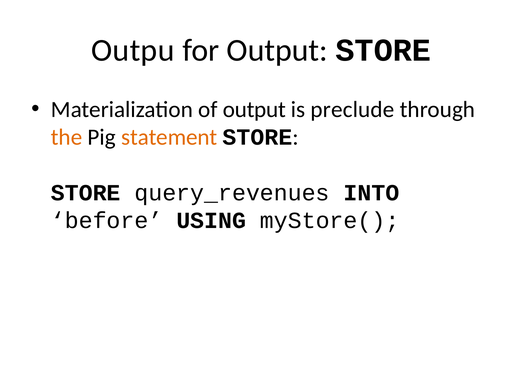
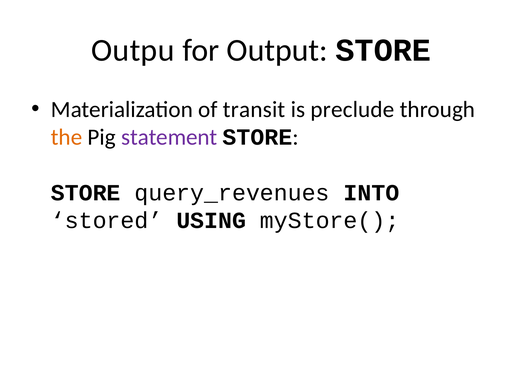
of output: output -> transit
statement colour: orange -> purple
before: before -> stored
